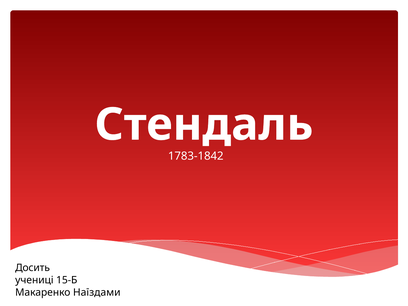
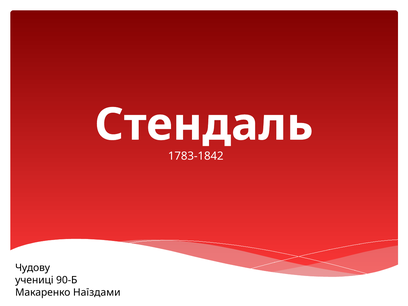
Досить: Досить -> Чудову
15-Б: 15-Б -> 90-Б
